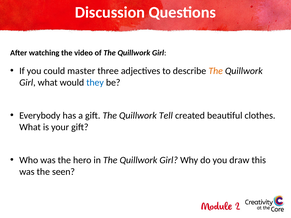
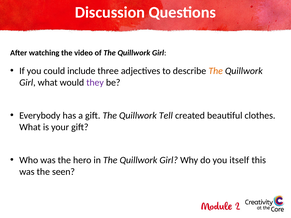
master: master -> include
they colour: blue -> purple
draw: draw -> itself
